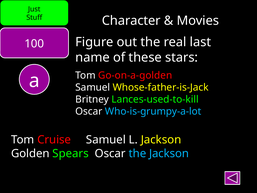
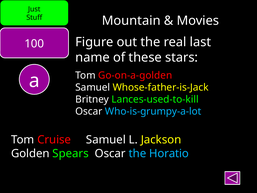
Character: Character -> Mountain
the Jackson: Jackson -> Horatio
